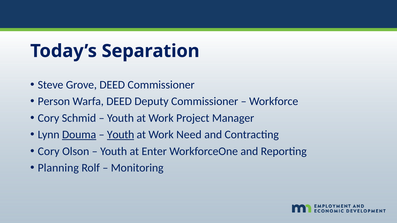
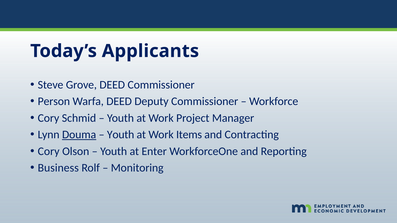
Separation: Separation -> Applicants
Youth at (121, 135) underline: present -> none
Need: Need -> Items
Planning: Planning -> Business
